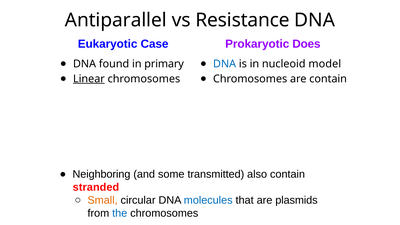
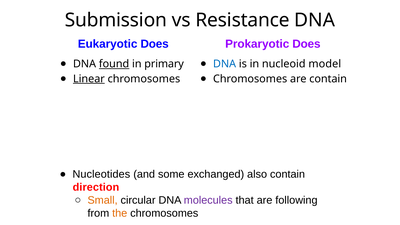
Antiparallel: Antiparallel -> Submission
Eukaryotic Case: Case -> Does
found underline: none -> present
Neighboring: Neighboring -> Nucleotides
transmitted: transmitted -> exchanged
stranded: stranded -> direction
molecules colour: blue -> purple
plasmids: plasmids -> following
the colour: blue -> orange
